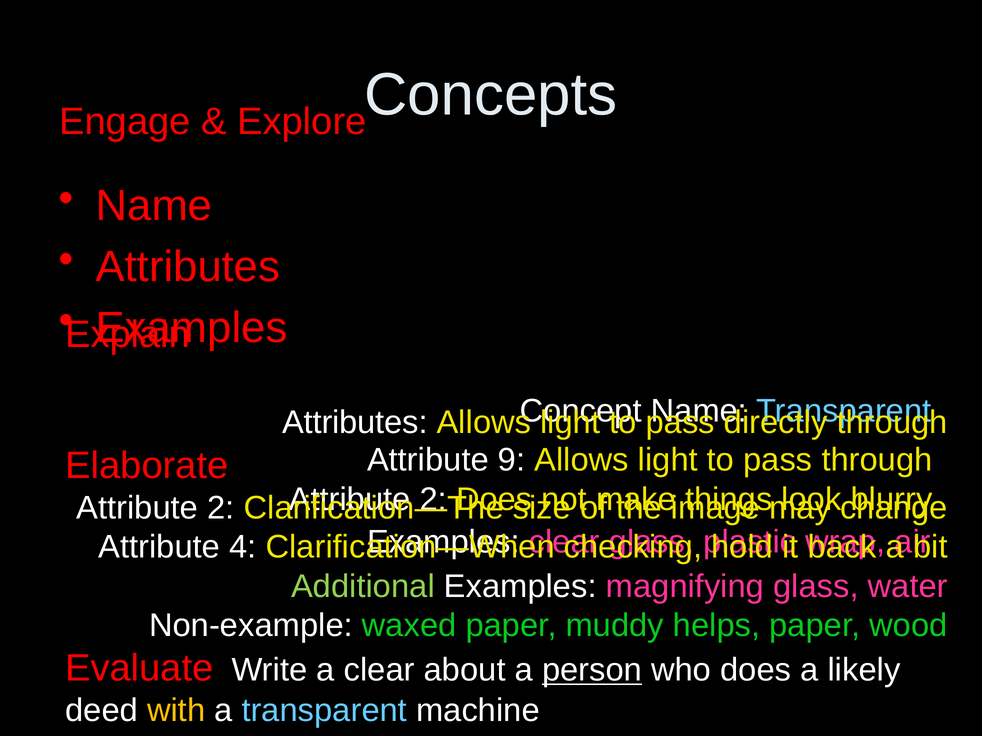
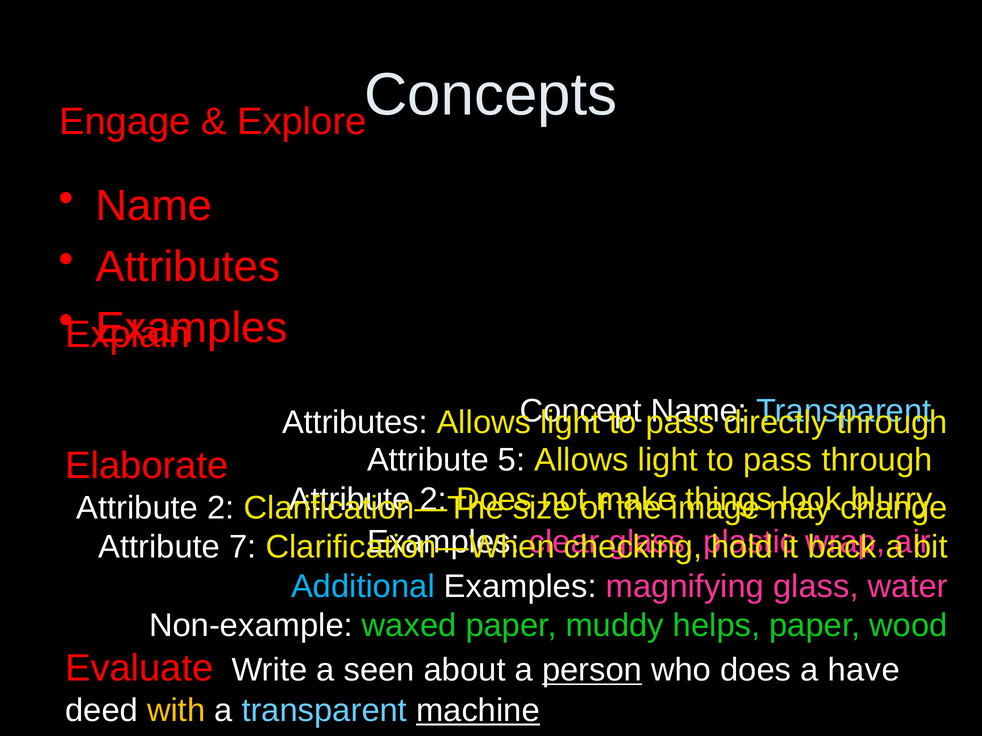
9: 9 -> 5
4: 4 -> 7
Additional colour: light green -> light blue
a clear: clear -> seen
likely: likely -> have
machine underline: none -> present
